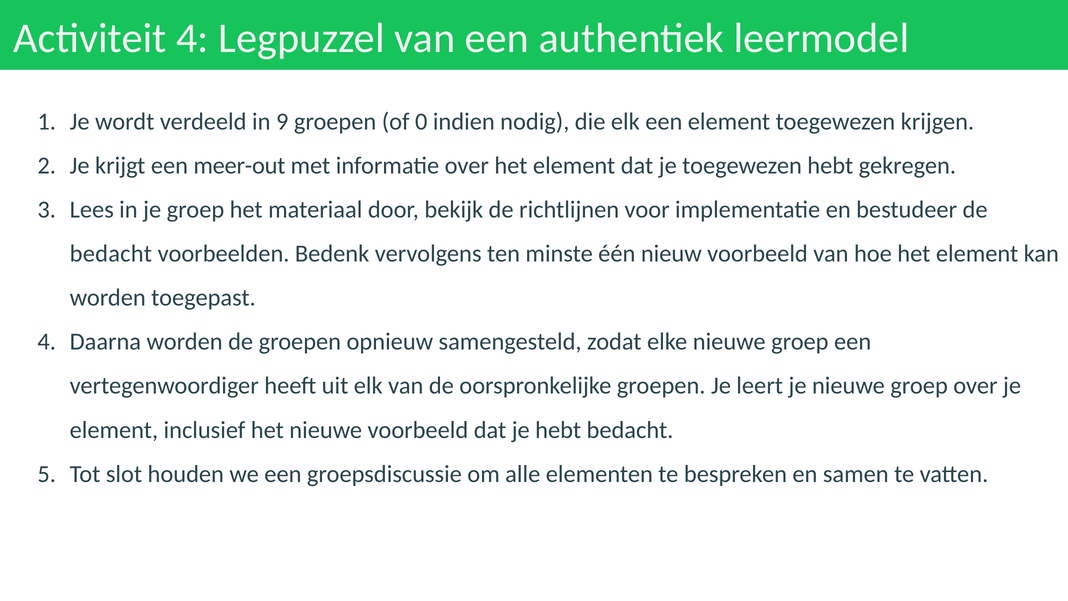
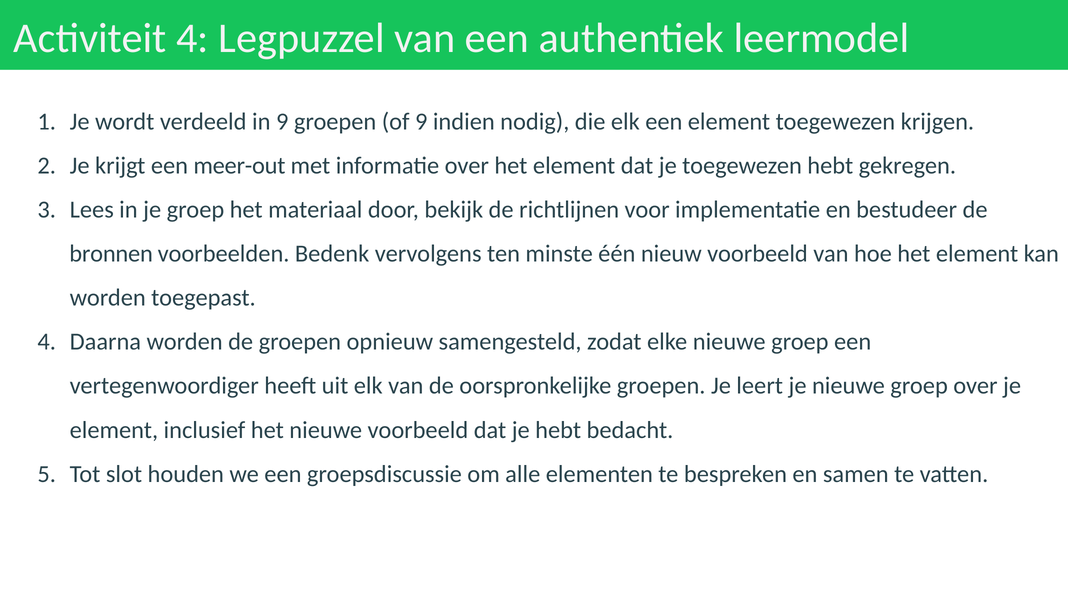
of 0: 0 -> 9
bedacht at (111, 254): bedacht -> bronnen
